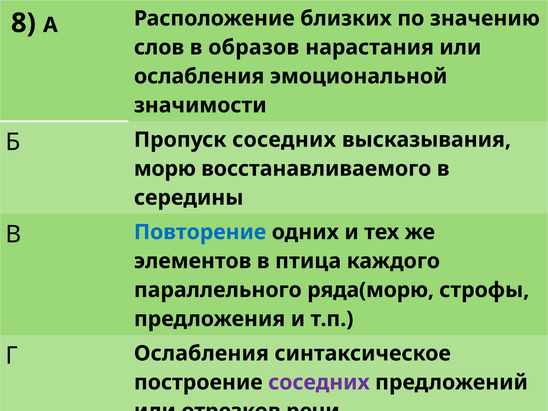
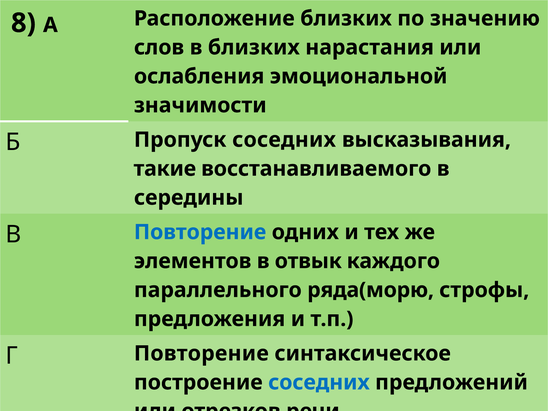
в образов: образов -> близких
морю: морю -> такие
птица: птица -> отвык
Г Ослабления: Ослабления -> Повторение
соседних at (319, 382) colour: purple -> blue
